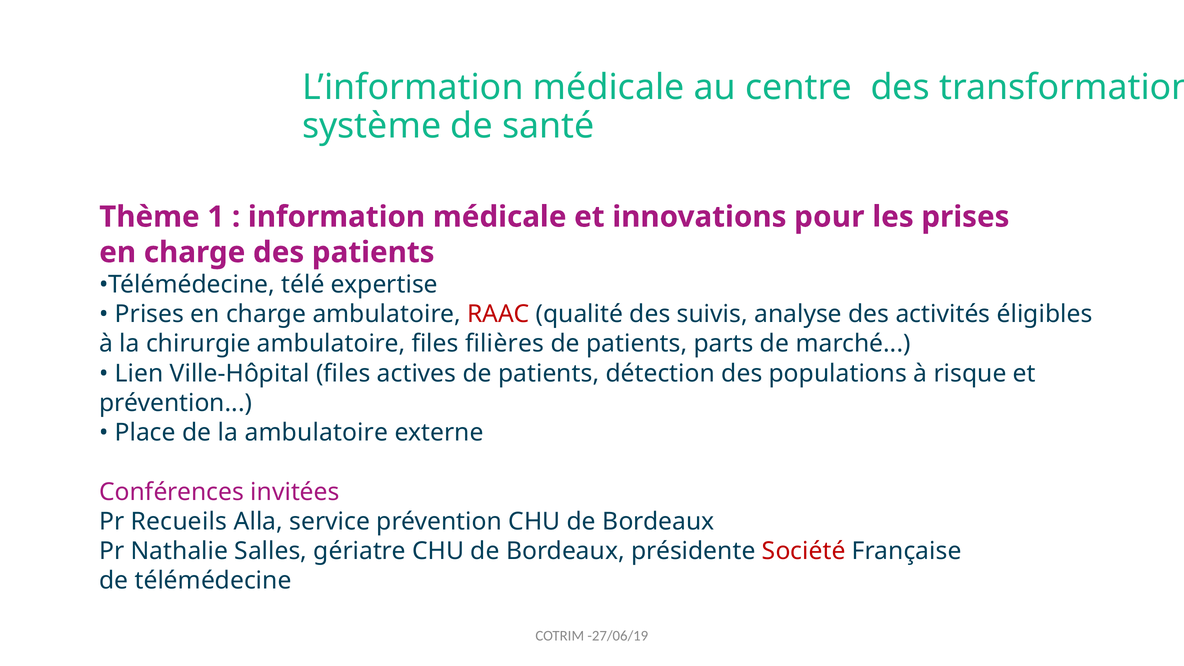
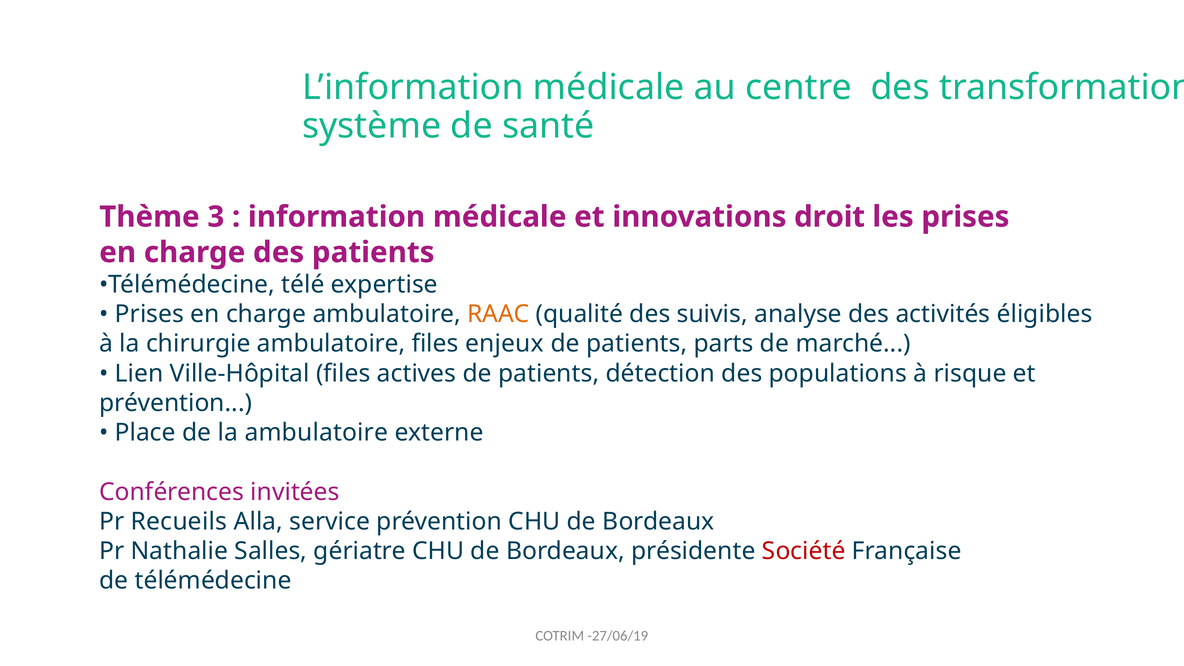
1: 1 -> 3
pour: pour -> droit
RAAC colour: red -> orange
filières: filières -> enjeux
